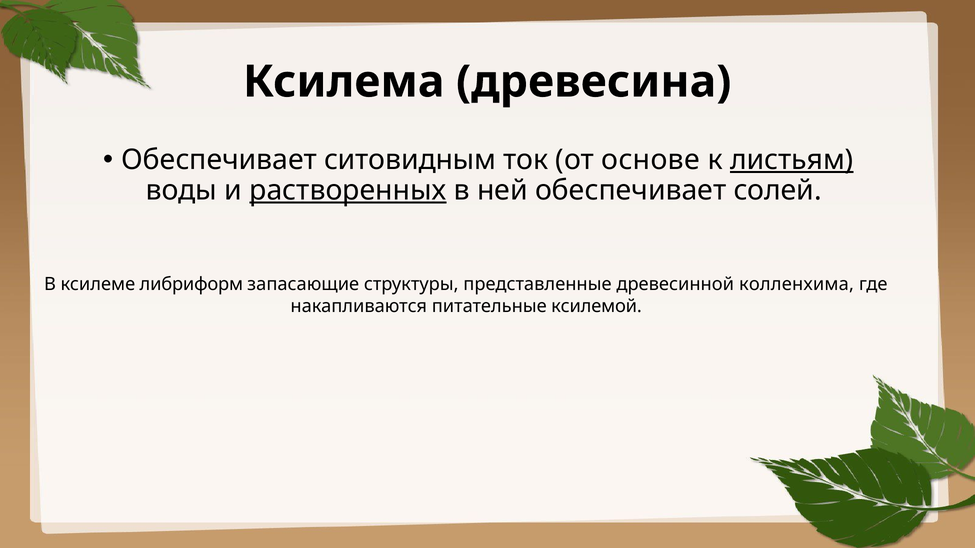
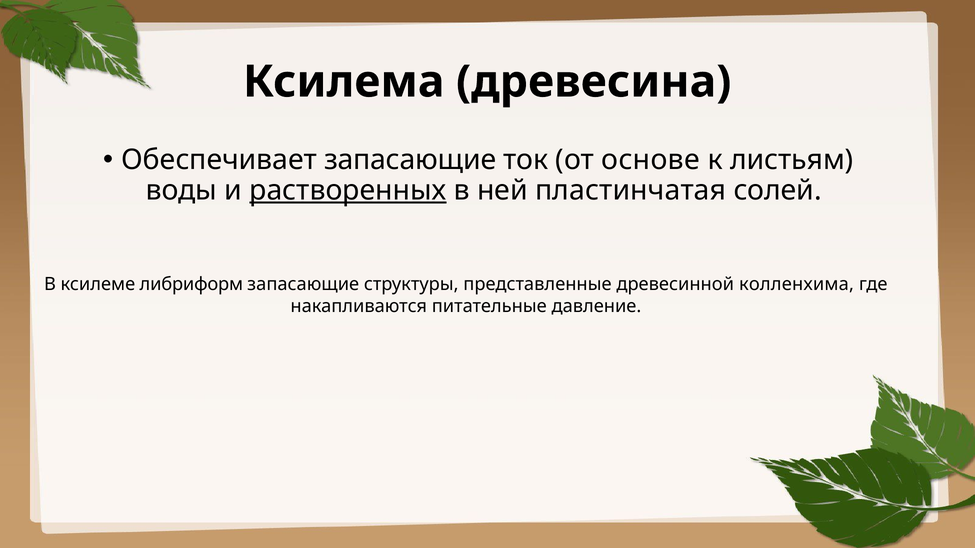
Обеспечивает ситовидным: ситовидным -> запасающие
листьям underline: present -> none
ней обеспечивает: обеспечивает -> пластинчатая
ксилемой: ксилемой -> давление
